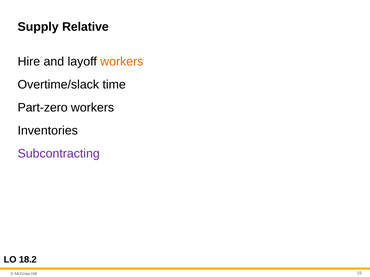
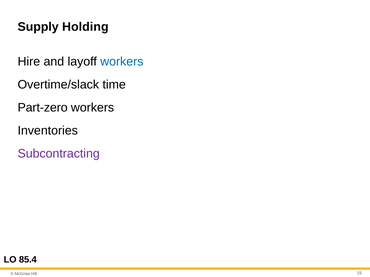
Relative: Relative -> Holding
workers at (122, 62) colour: orange -> blue
18.2: 18.2 -> 85.4
